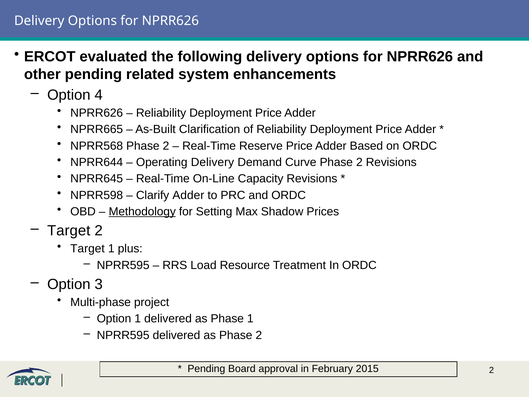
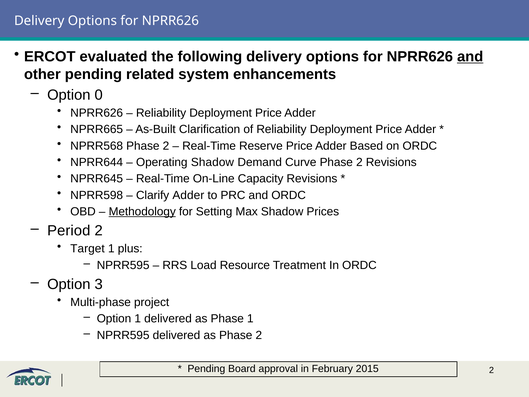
and at (470, 57) underline: none -> present
4: 4 -> 0
Operating Delivery: Delivery -> Shadow
Target at (69, 231): Target -> Period
